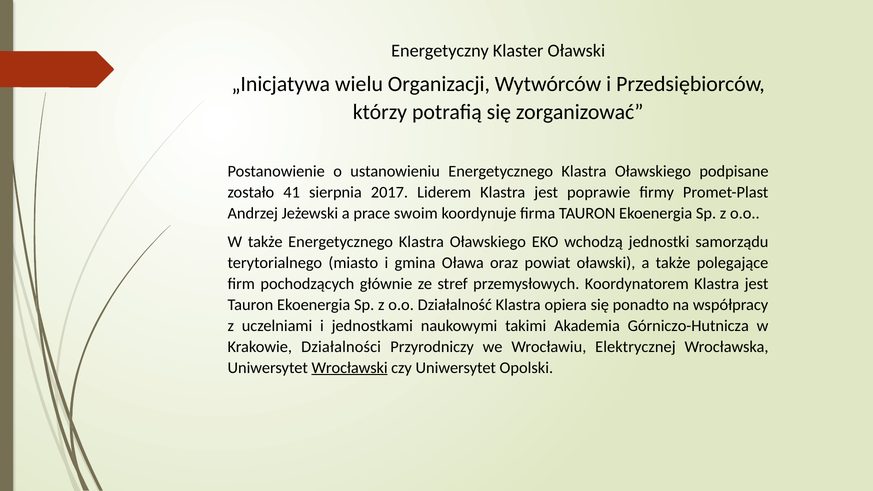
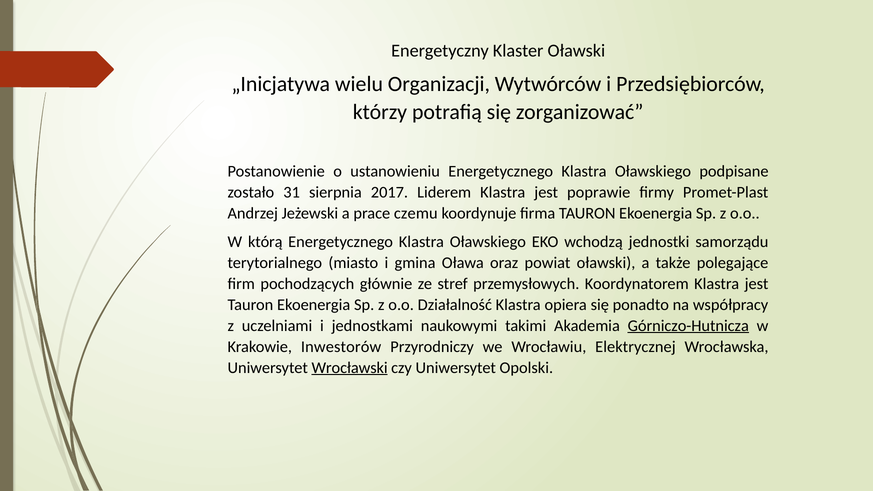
41: 41 -> 31
swoim: swoim -> czemu
W także: także -> którą
Górniczo-Hutnicza underline: none -> present
Działalności: Działalności -> Inwestorów
